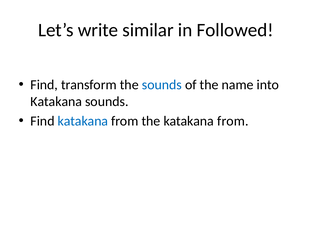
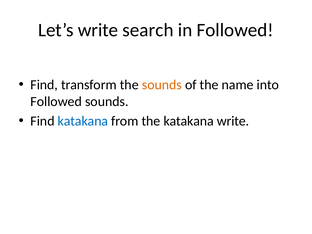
similar: similar -> search
sounds at (162, 85) colour: blue -> orange
Katakana at (56, 102): Katakana -> Followed
the katakana from: from -> write
